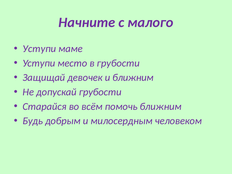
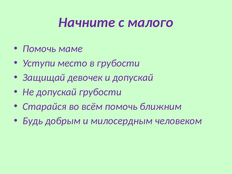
Уступи at (39, 49): Уступи -> Помочь
и ближним: ближним -> допускай
